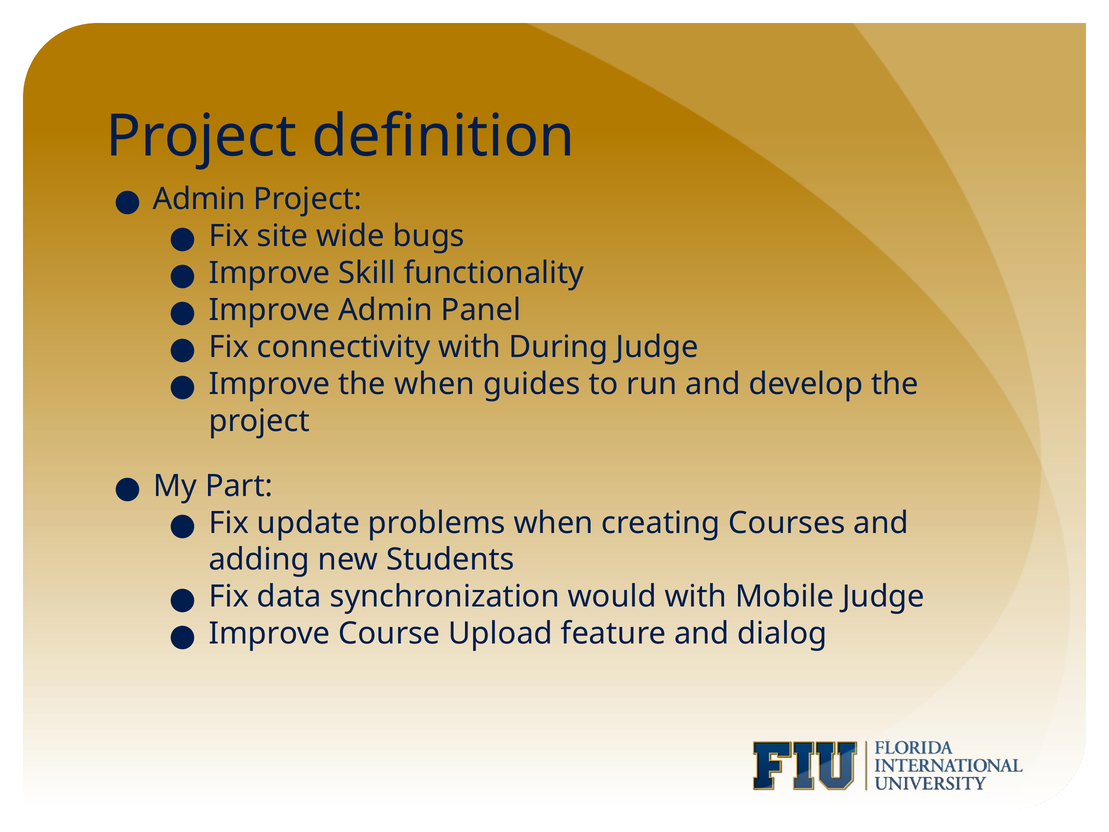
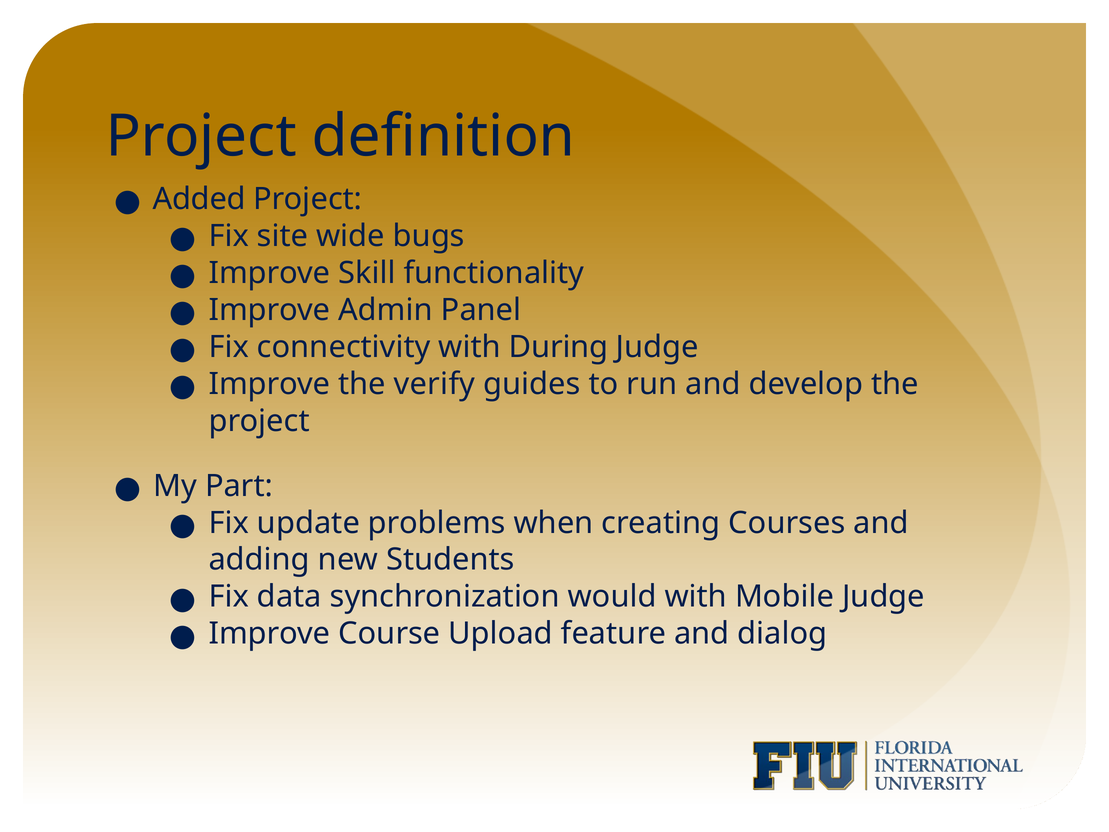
Admin at (199, 199): Admin -> Added
the when: when -> verify
